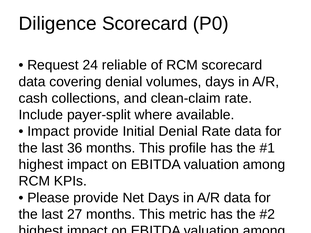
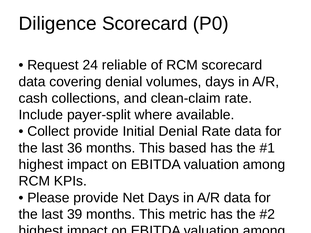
Impact at (48, 132): Impact -> Collect
profile: profile -> based
27: 27 -> 39
